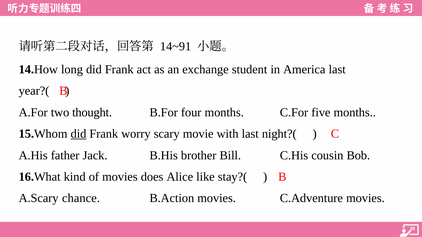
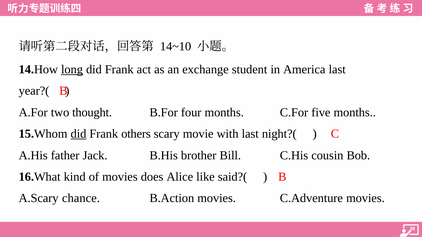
14~91: 14~91 -> 14~10
long underline: none -> present
worry: worry -> others
stay?(: stay?( -> said?(
